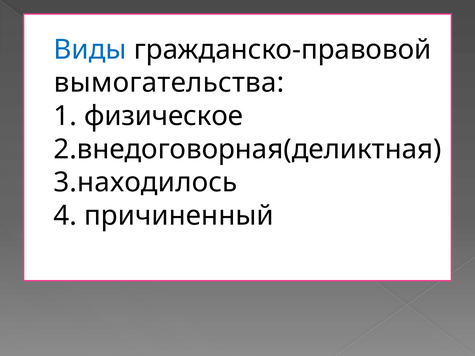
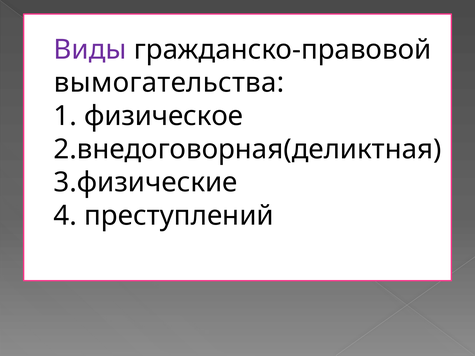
Виды colour: blue -> purple
3.находилось: 3.находилось -> 3.физические
причиненный: причиненный -> преступлений
